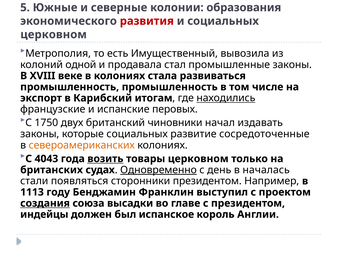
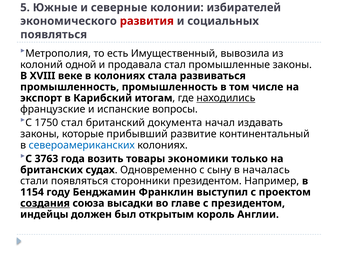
образования: образования -> избирателей
церковном at (54, 35): церковном -> появляться
перовых: перовых -> вопросы
1750 двух: двух -> стал
чиновники: чиновники -> документа
которые социальных: социальных -> прибывший
сосредоточенные: сосредоточенные -> континентальный
североамериканских colour: orange -> blue
4043: 4043 -> 3763
возить underline: present -> none
товары церковном: церковном -> экономики
Одновременно underline: present -> none
день: день -> сыну
1113: 1113 -> 1154
испанское: испанское -> открытым
